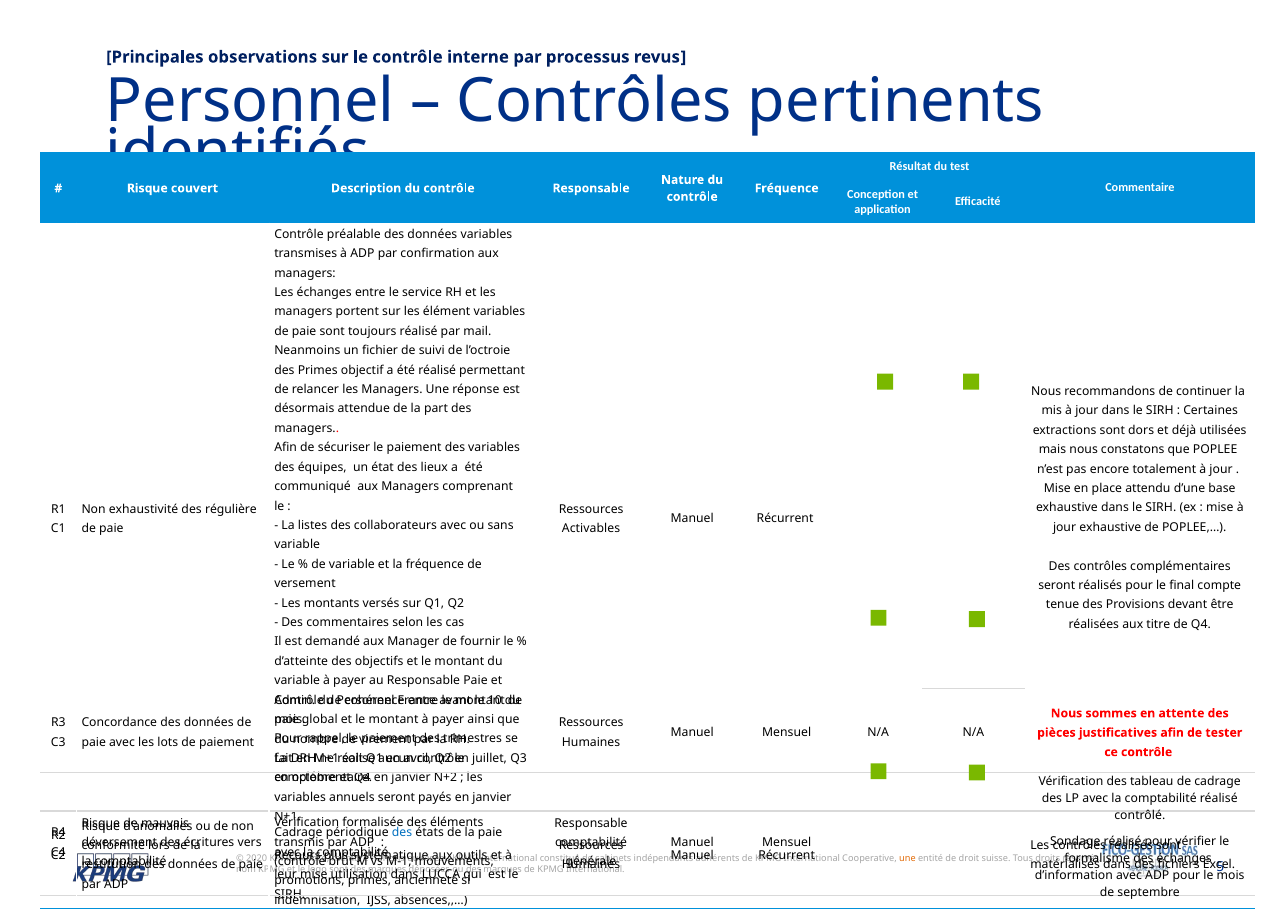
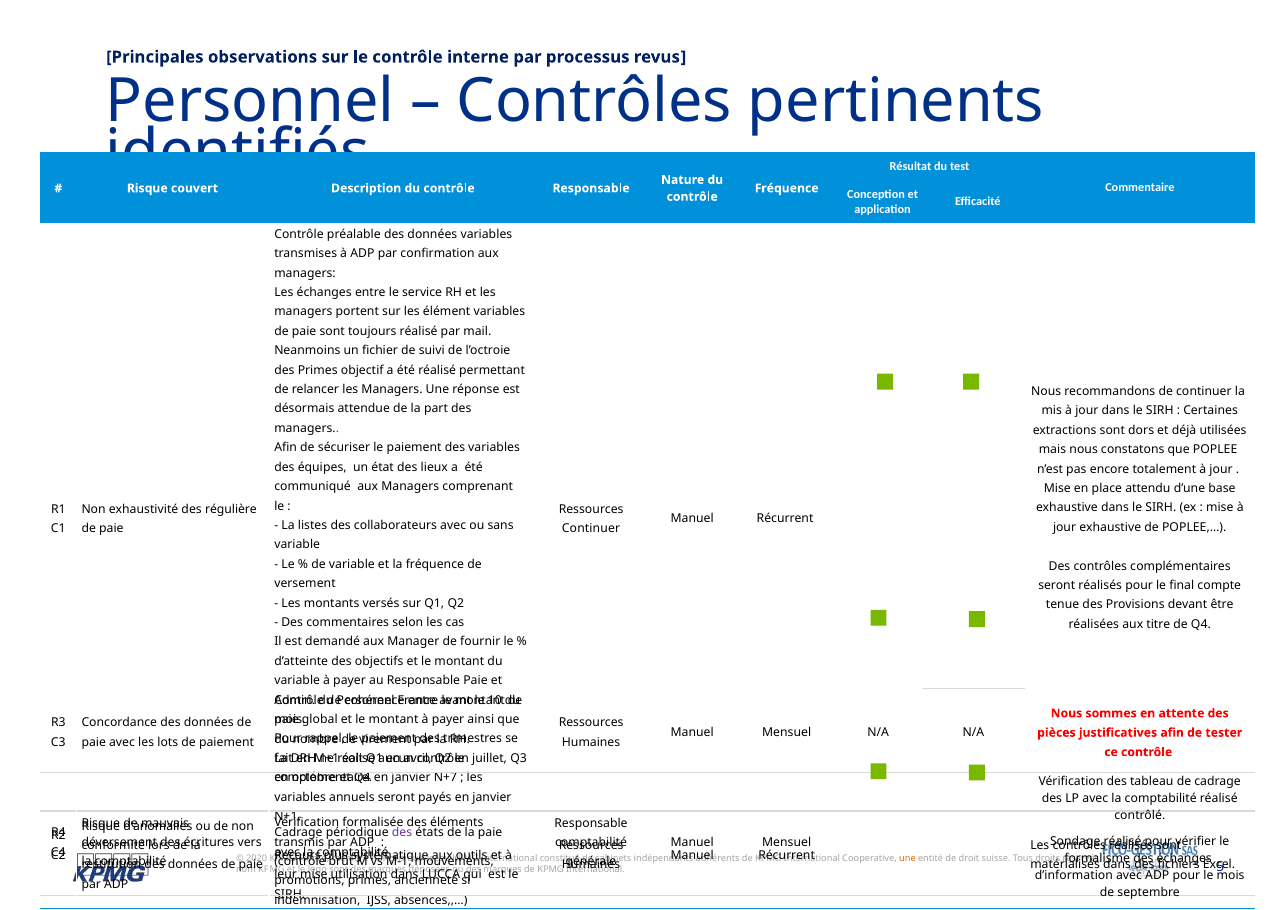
Activables at (591, 528): Activables -> Continuer
N+2: N+2 -> N+7
des at (402, 833) colour: blue -> purple
